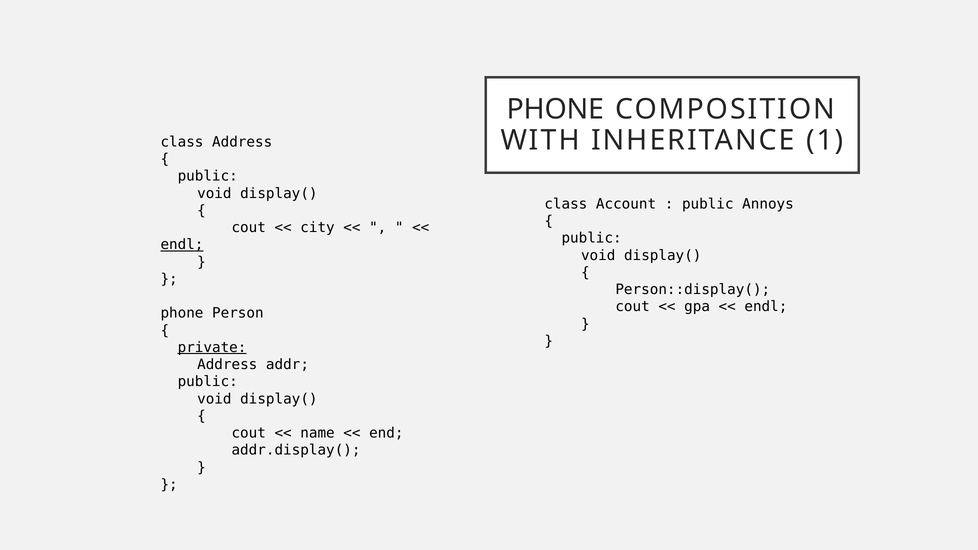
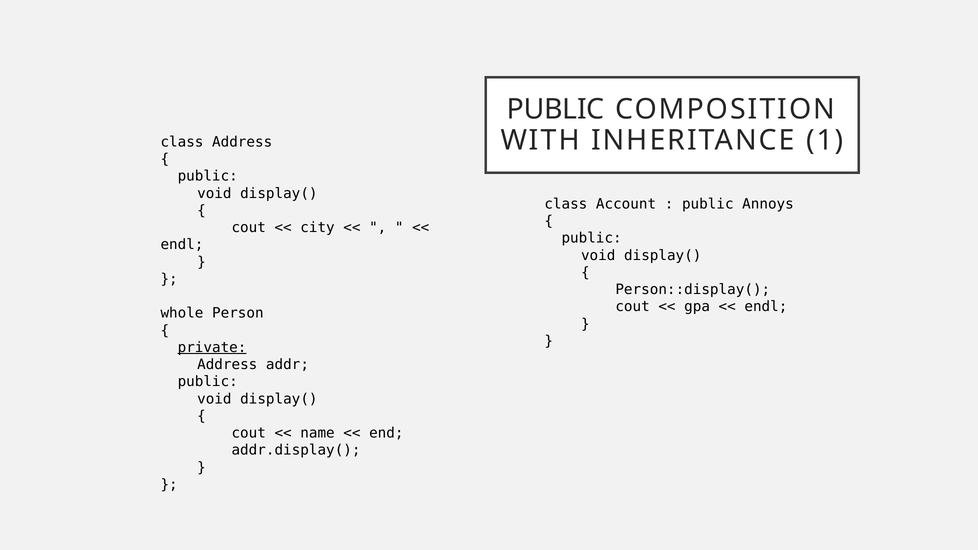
PHONE at (556, 109): PHONE -> PUBLIC
endl at (182, 245) underline: present -> none
phone at (182, 313): phone -> whole
